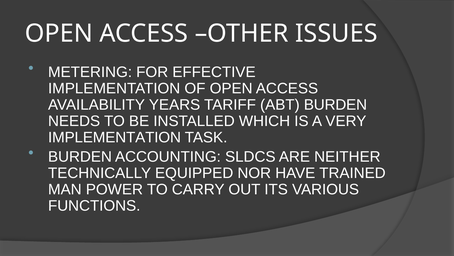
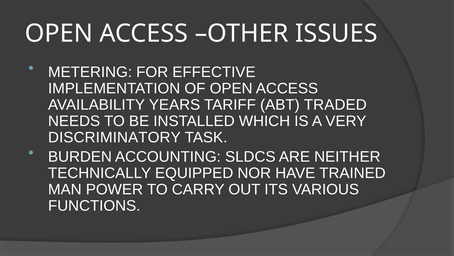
ABT BURDEN: BURDEN -> TRADED
IMPLEMENTATION at (114, 137): IMPLEMENTATION -> DISCRIMINATORY
